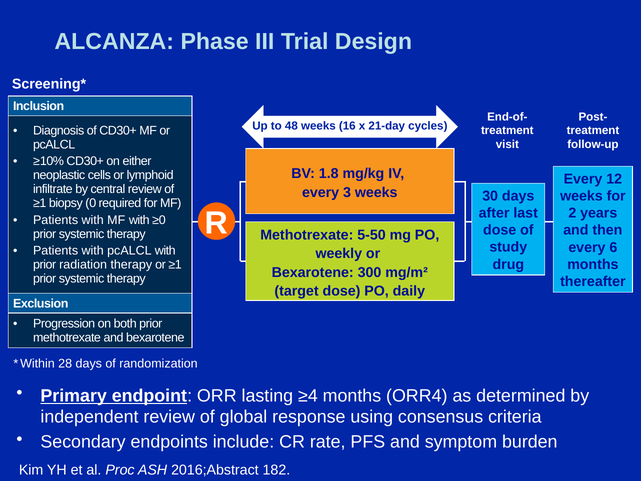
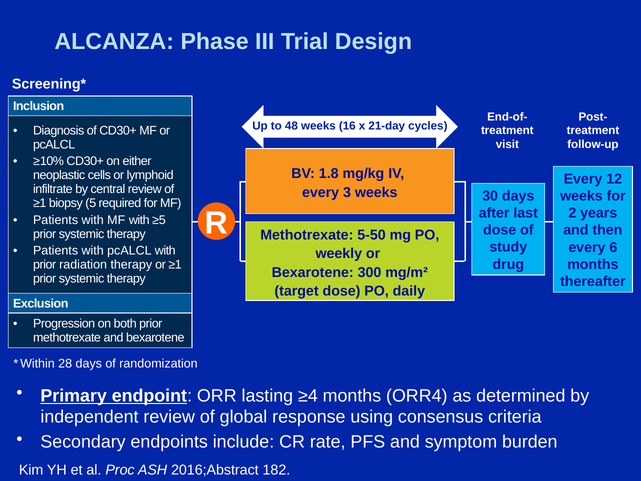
0: 0 -> 5
≥0: ≥0 -> ≥5
